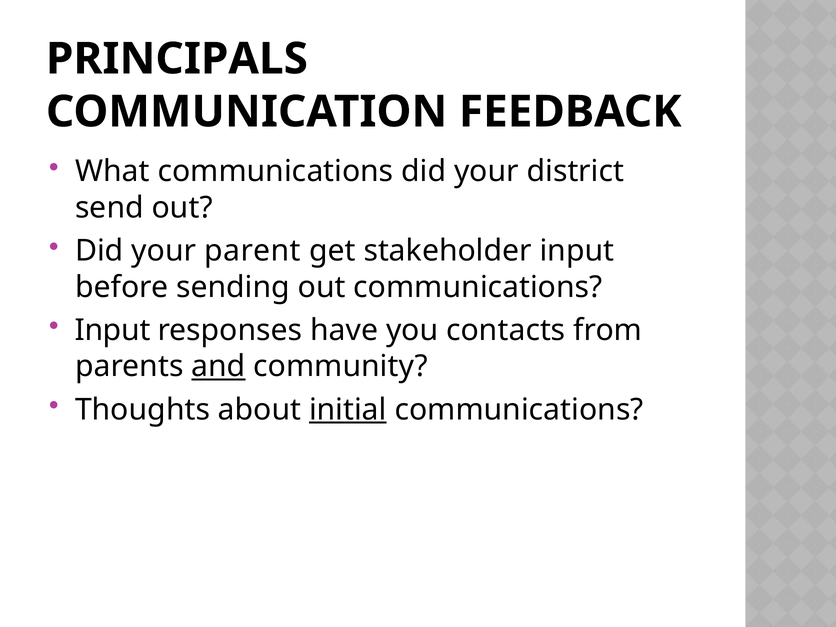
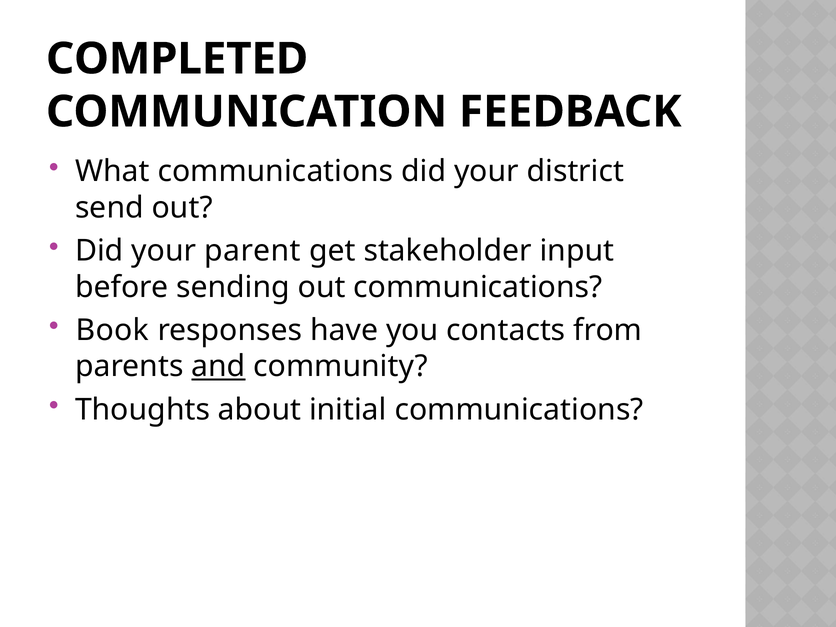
PRINCIPALS: PRINCIPALS -> COMPLETED
Input at (113, 330): Input -> Book
initial underline: present -> none
